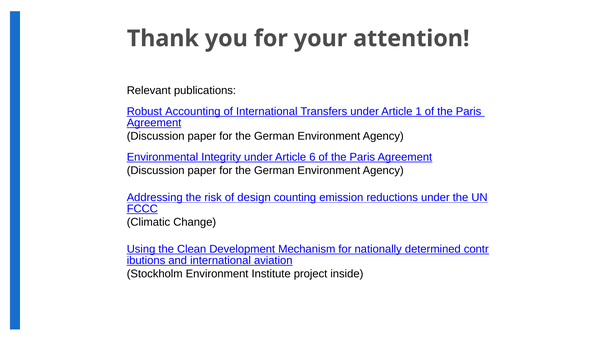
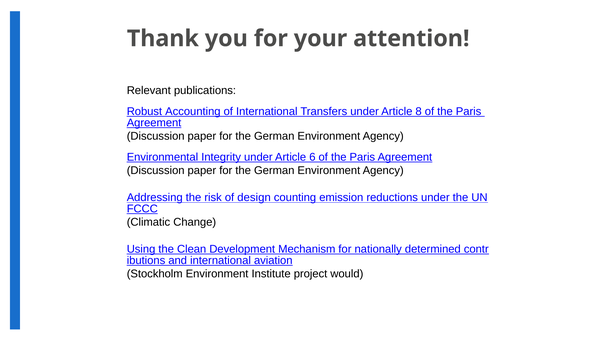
1: 1 -> 8
inside: inside -> would
